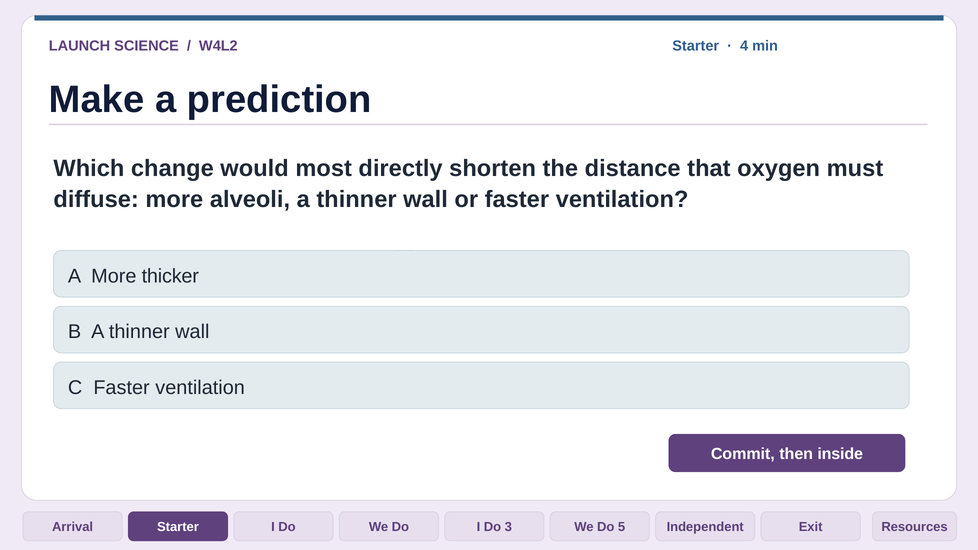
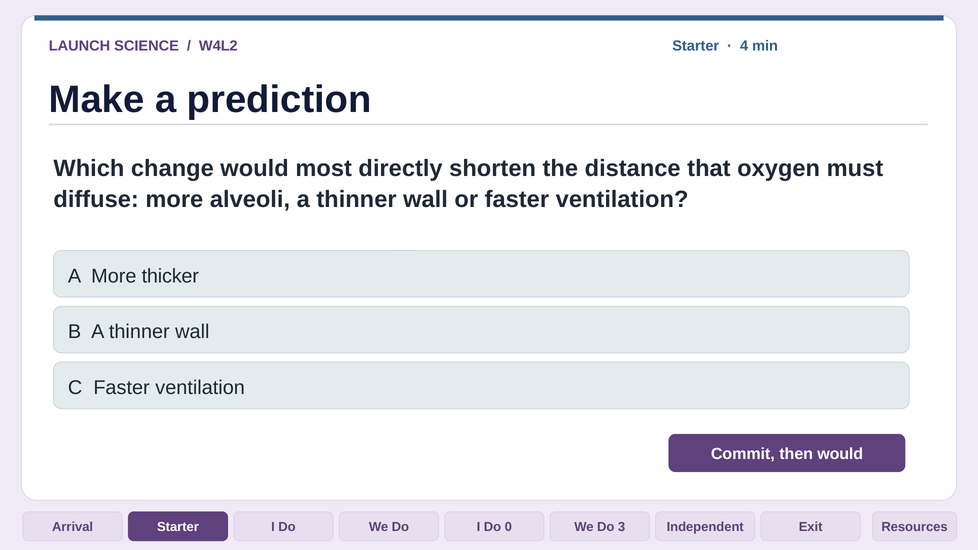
then inside: inside -> would
3: 3 -> 0
5: 5 -> 3
